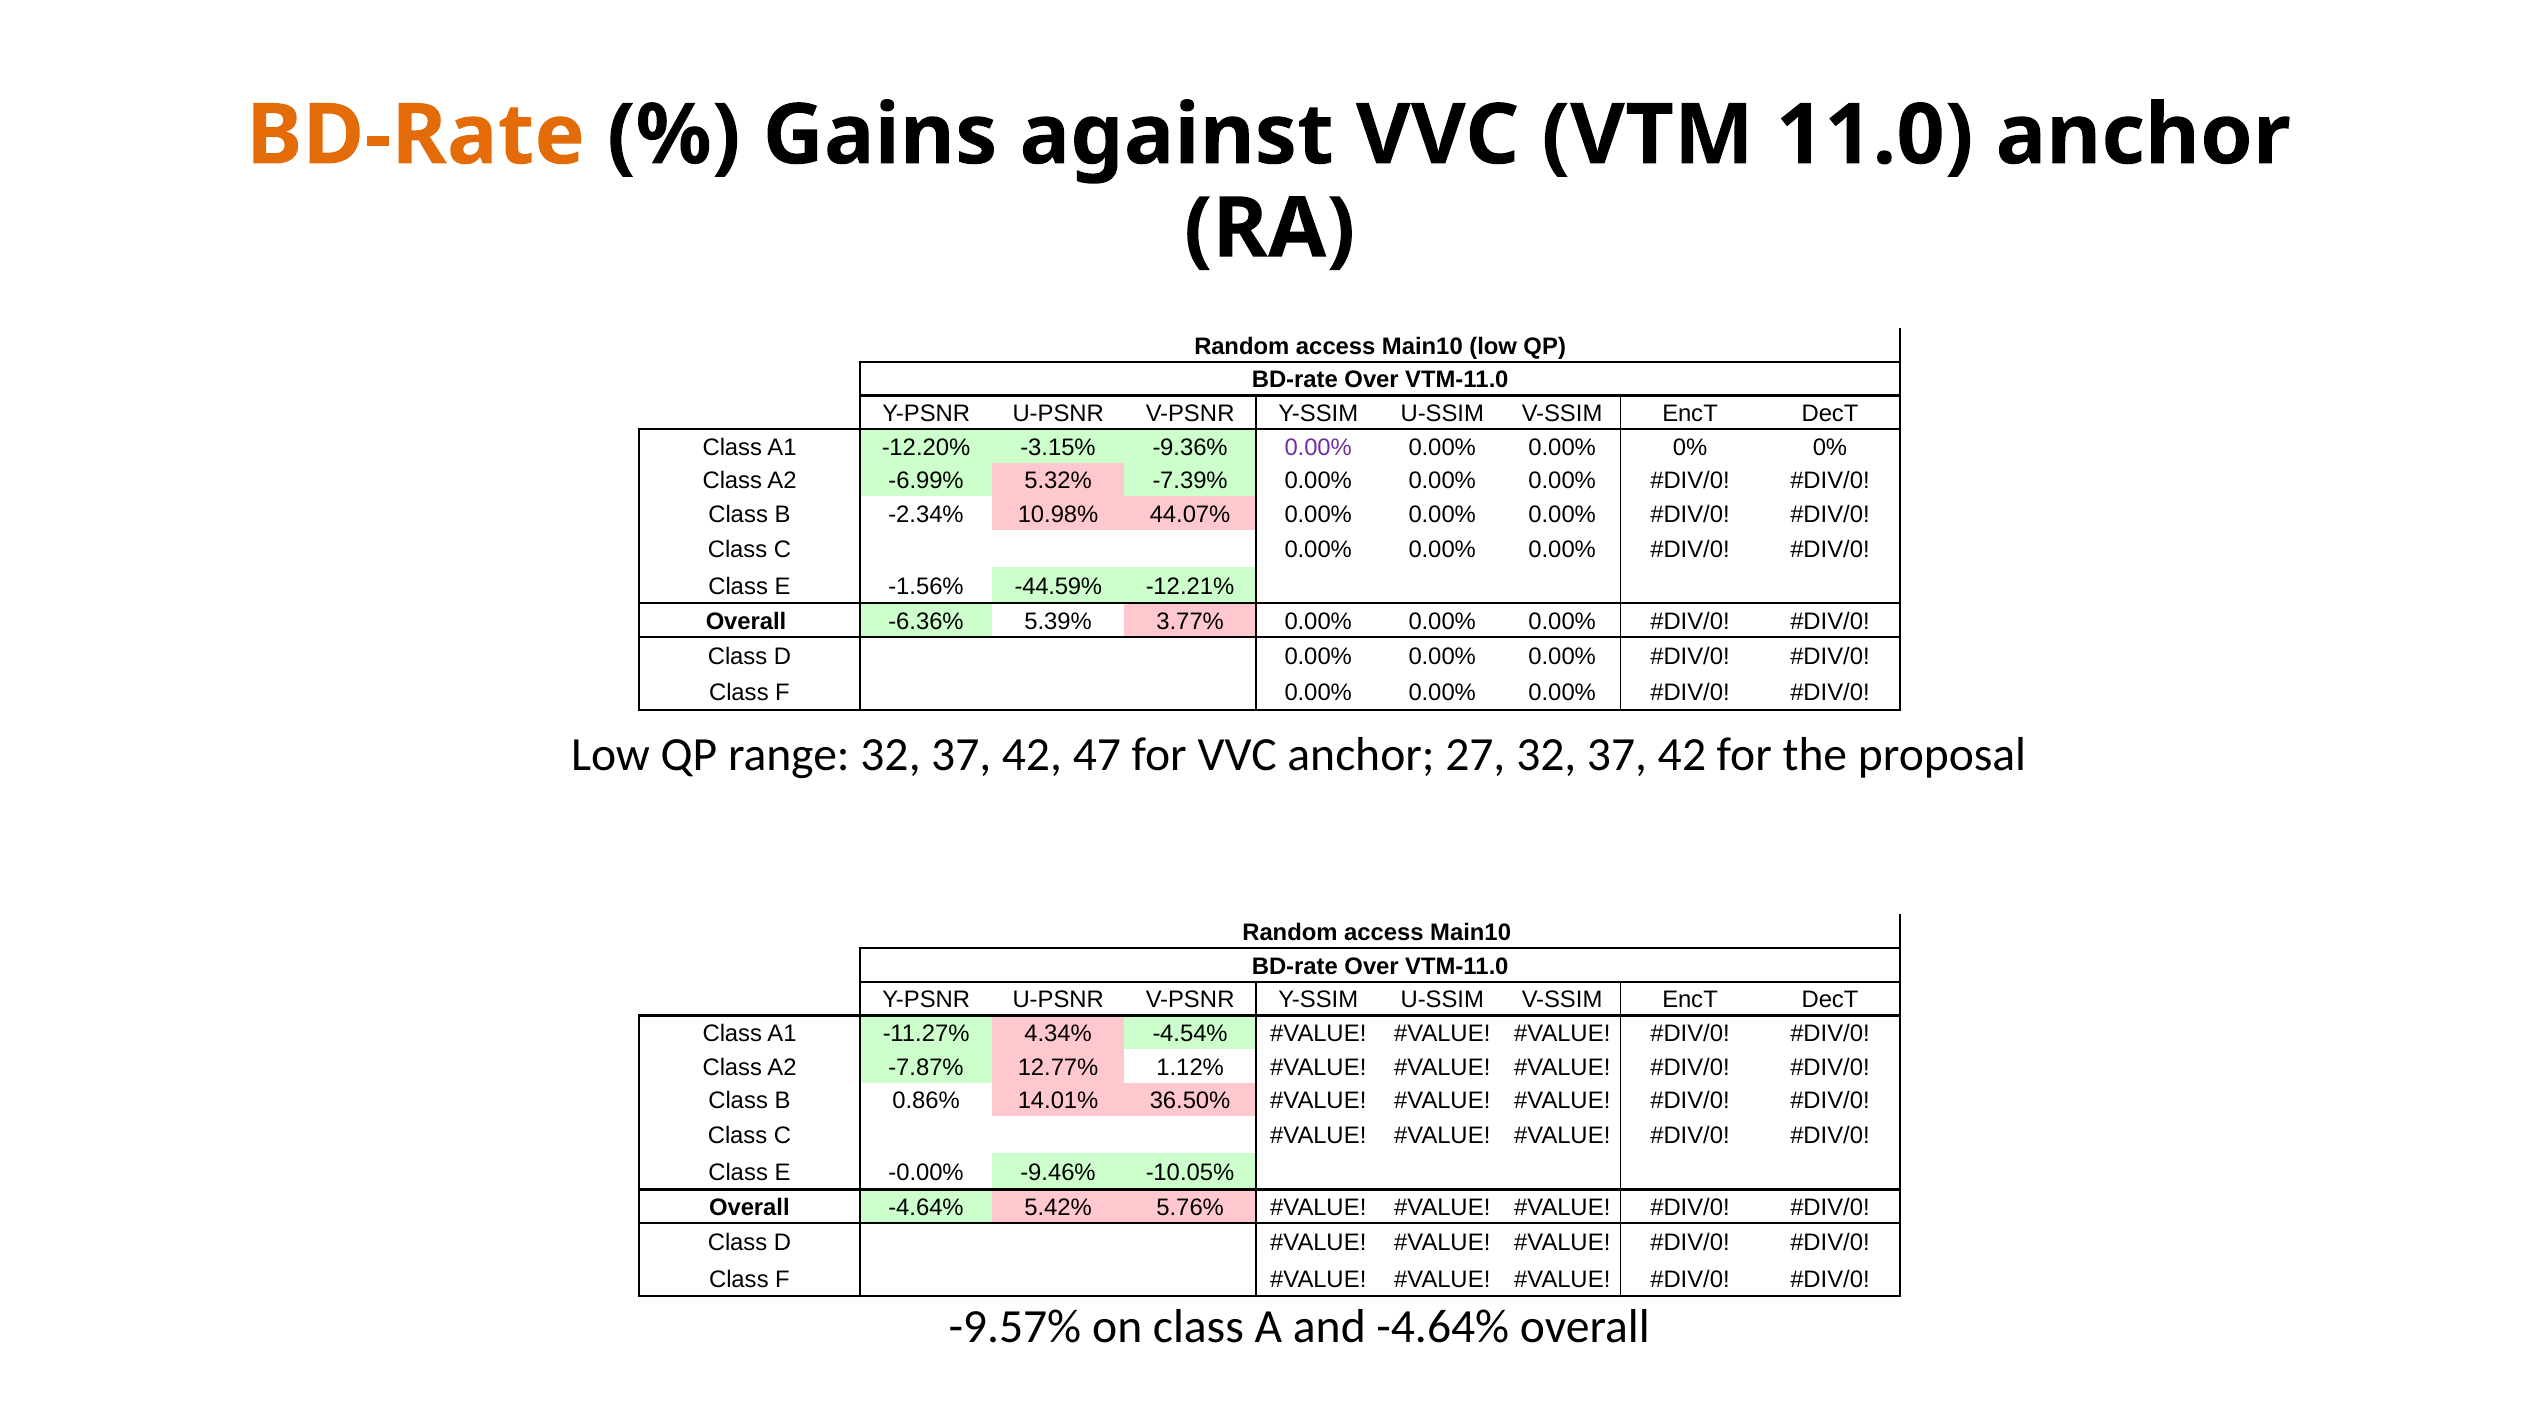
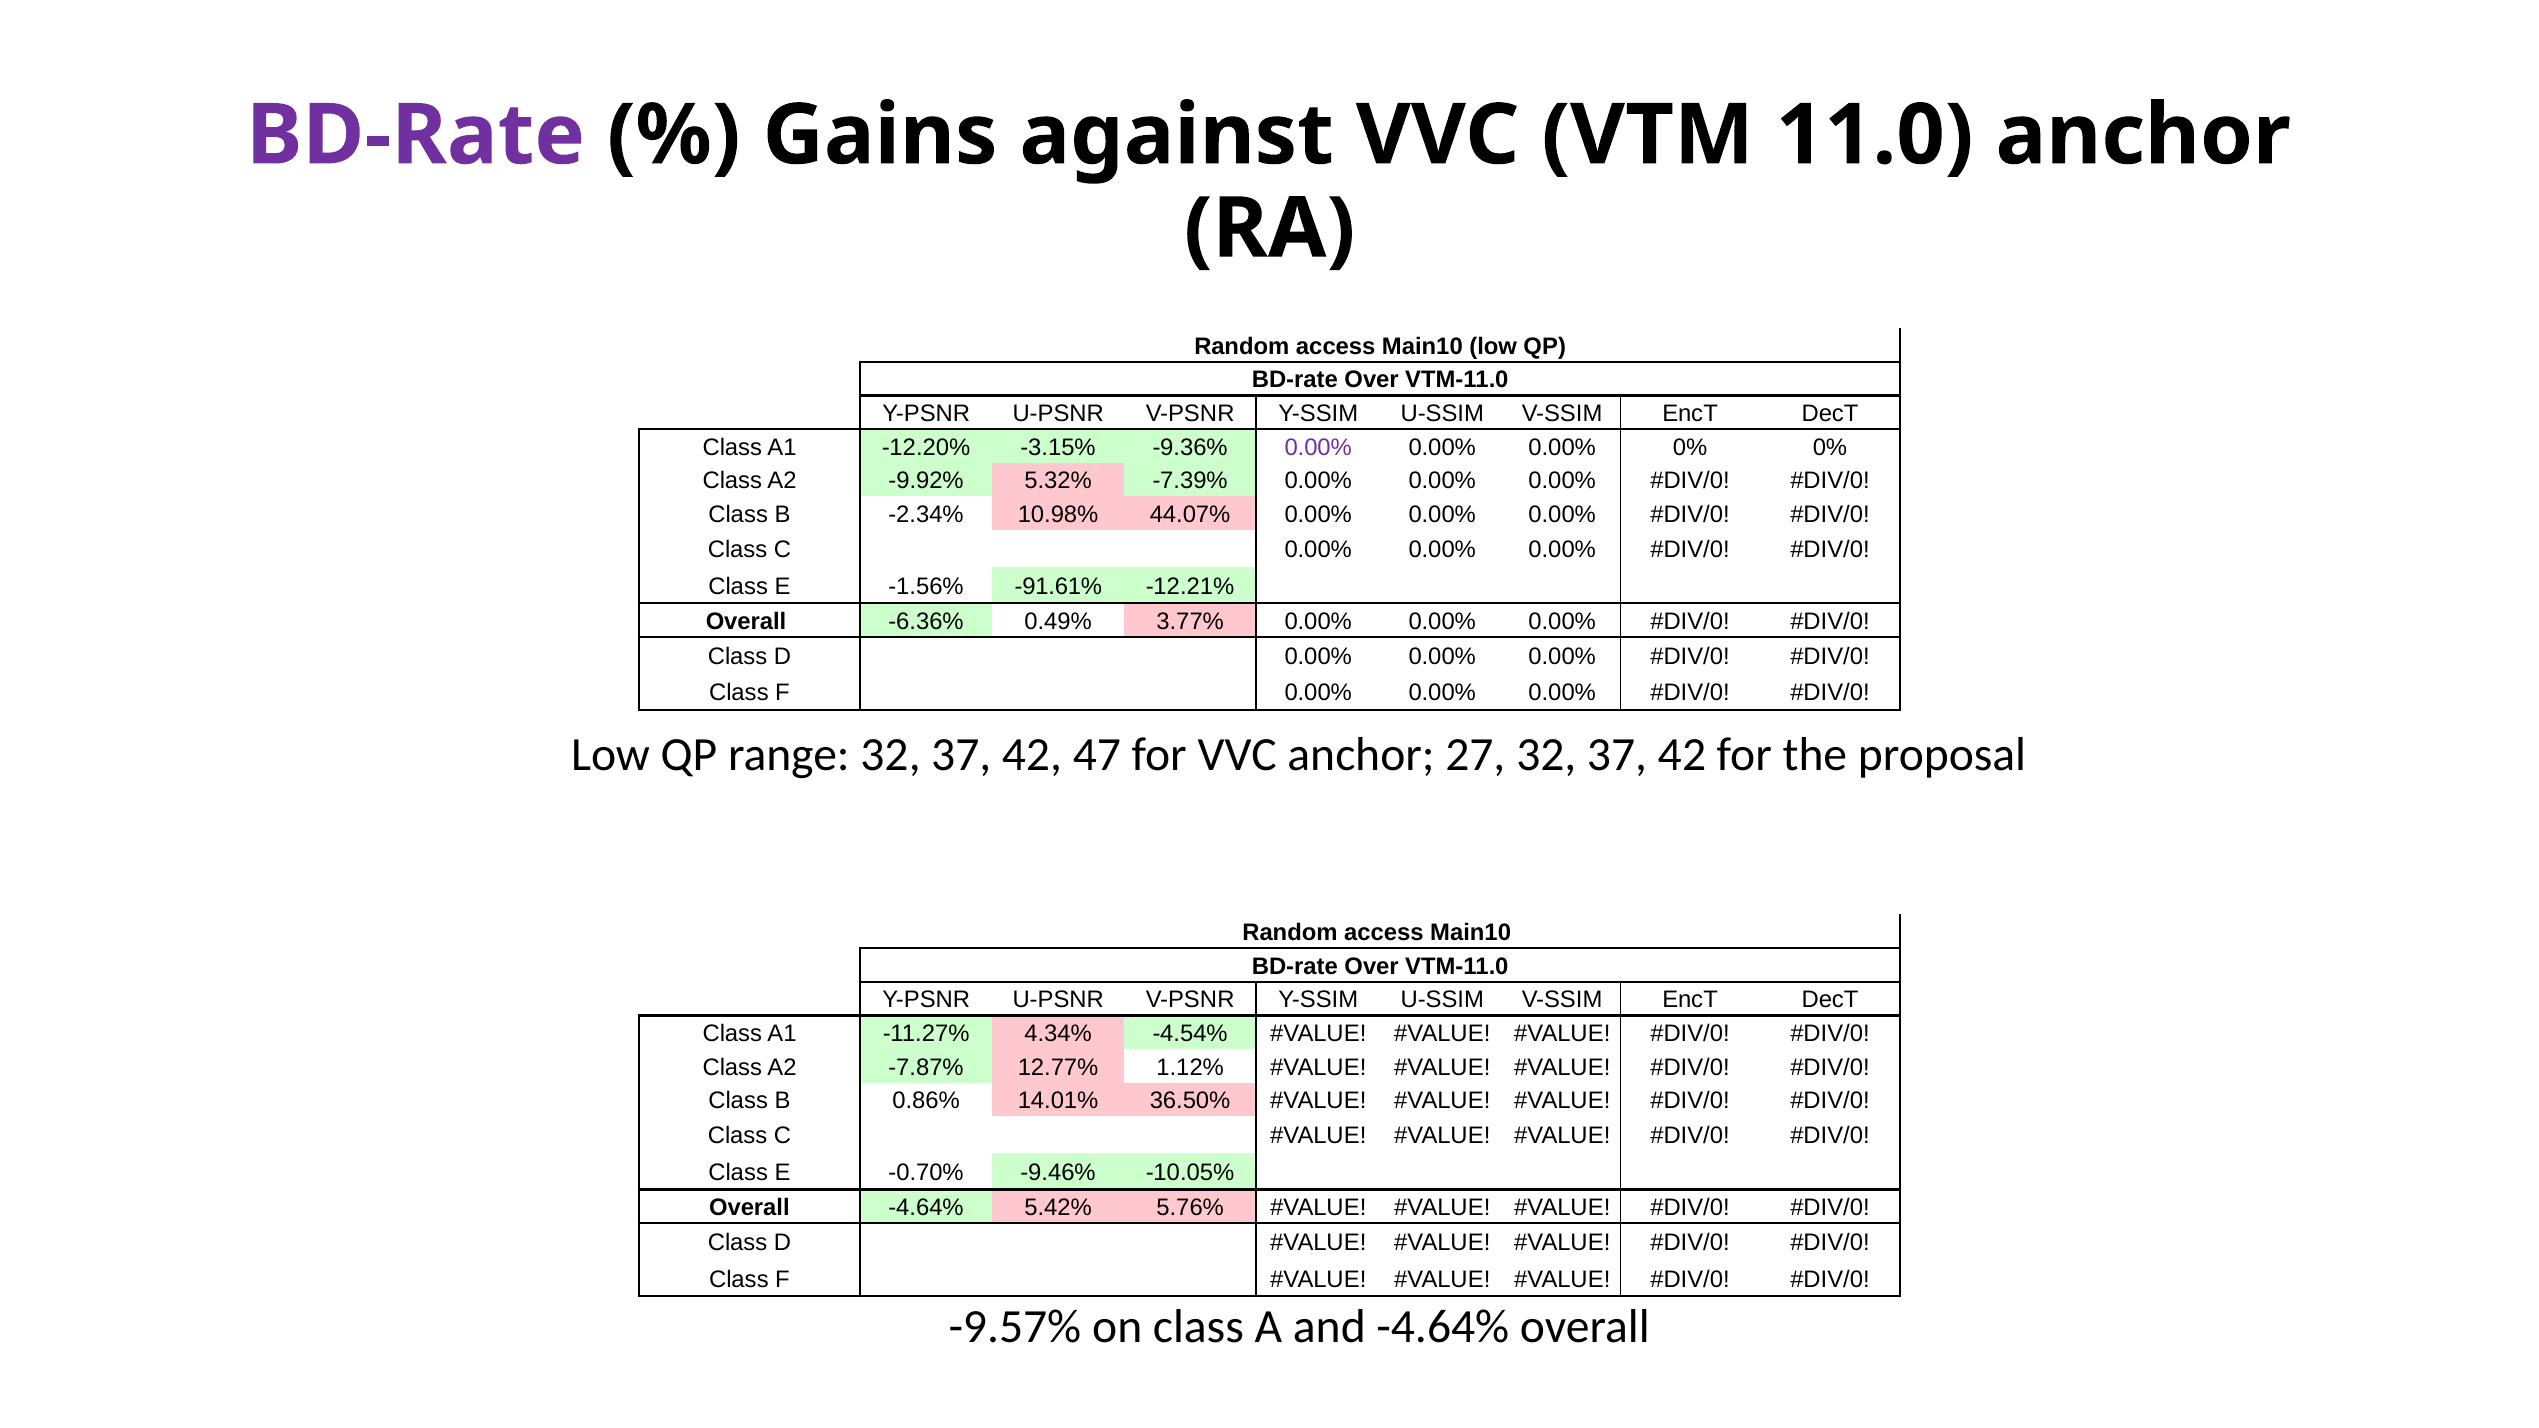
BD-Rate at (415, 136) colour: orange -> purple
-6.99%: -6.99% -> -9.92%
-44.59%: -44.59% -> -91.61%
5.39%: 5.39% -> 0.49%
-0.00%: -0.00% -> -0.70%
